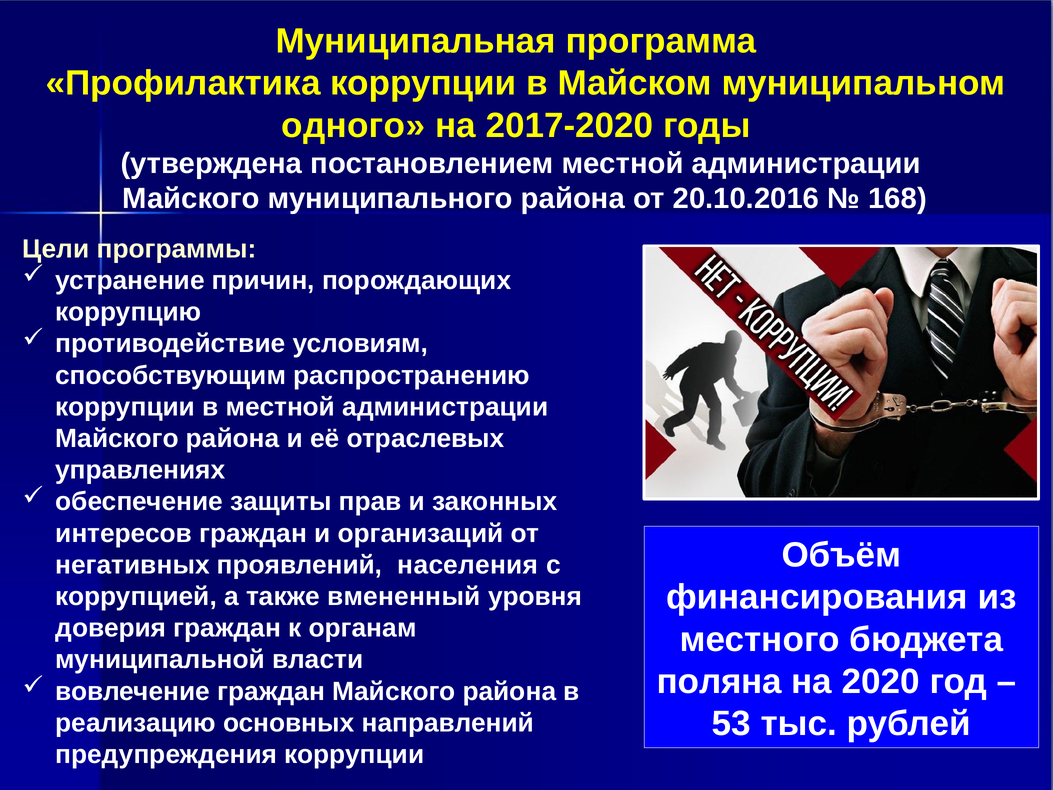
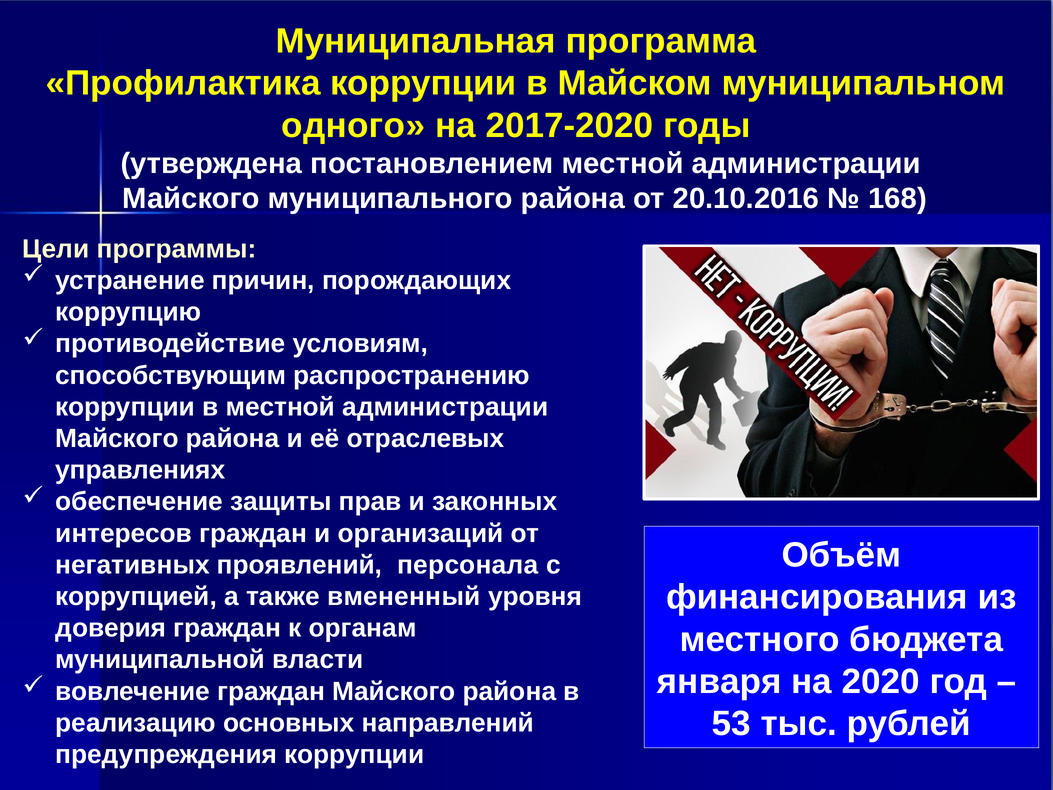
населения: населения -> персонала
поляна: поляна -> января
